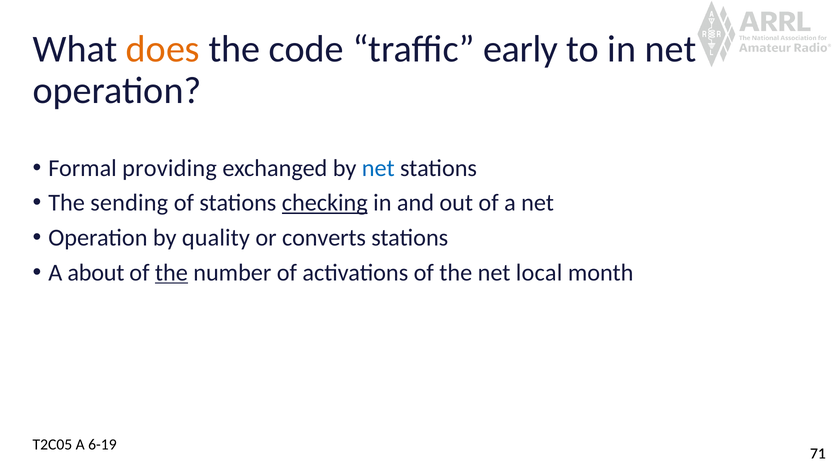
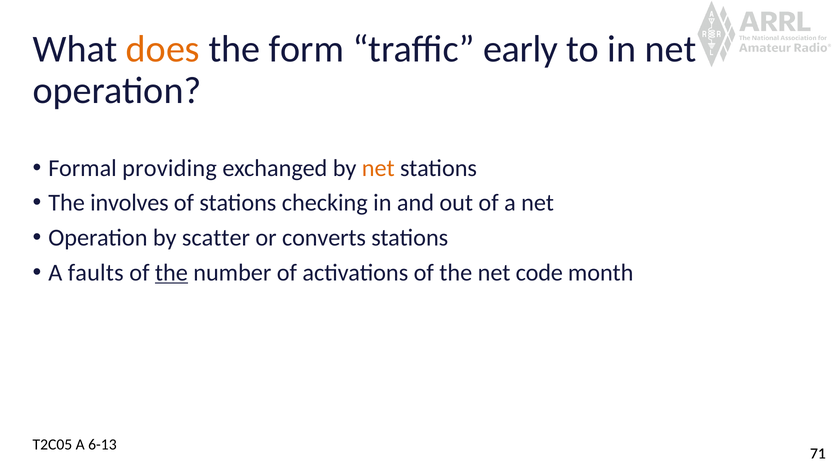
code: code -> form
net at (378, 168) colour: blue -> orange
sending: sending -> involves
checking underline: present -> none
quality: quality -> scatter
about: about -> faults
local: local -> code
6-19: 6-19 -> 6-13
